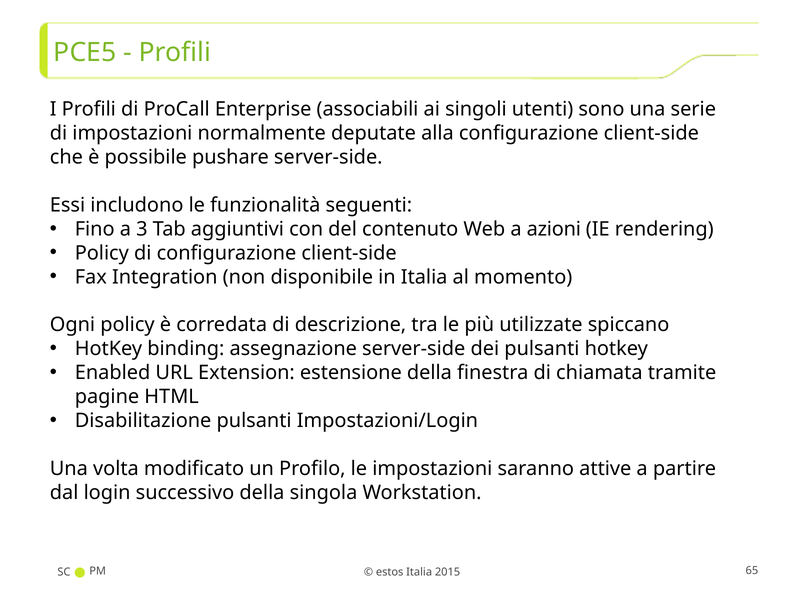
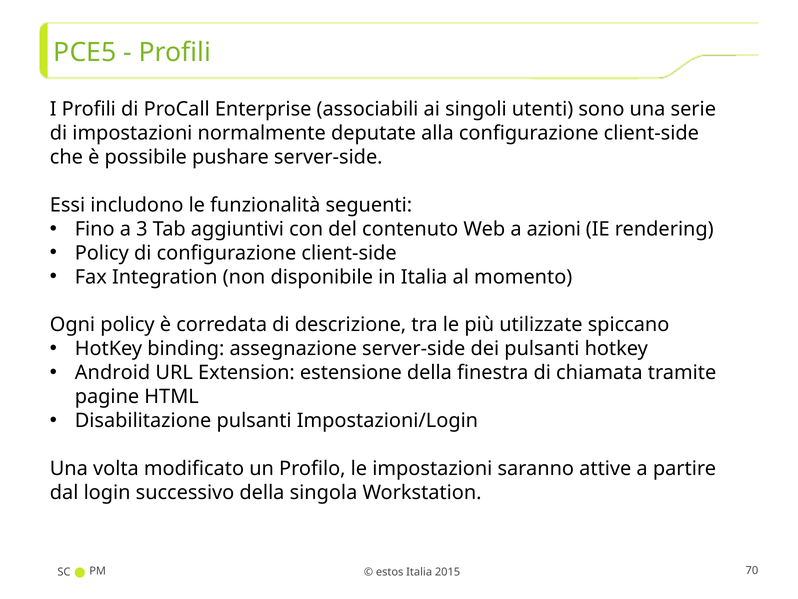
Enabled: Enabled -> Android
65: 65 -> 70
